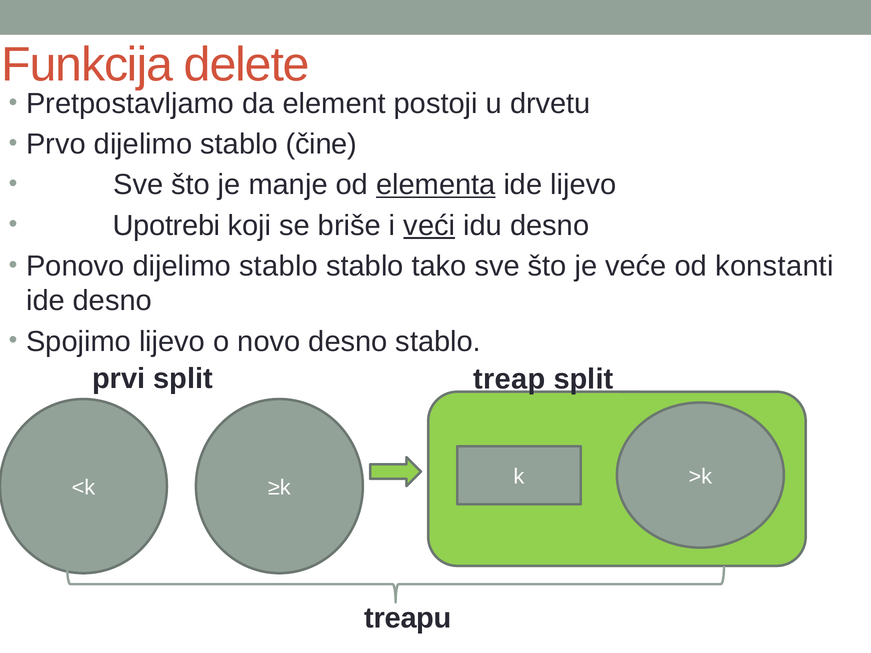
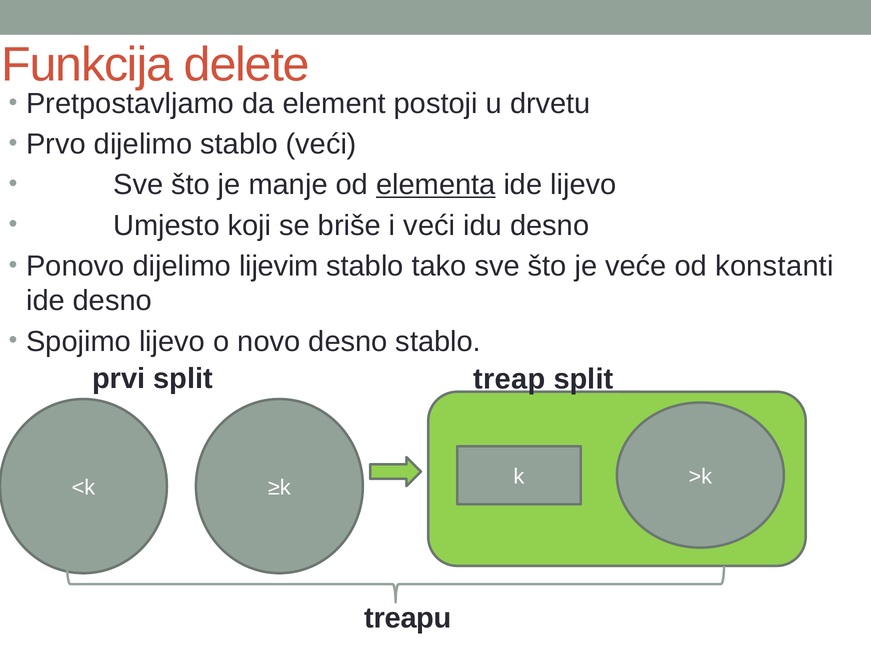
stablo čine: čine -> veći
Upotrebi: Upotrebi -> Umjesto
veći at (429, 226) underline: present -> none
Ponovo dijelimo stablo: stablo -> lijevim
